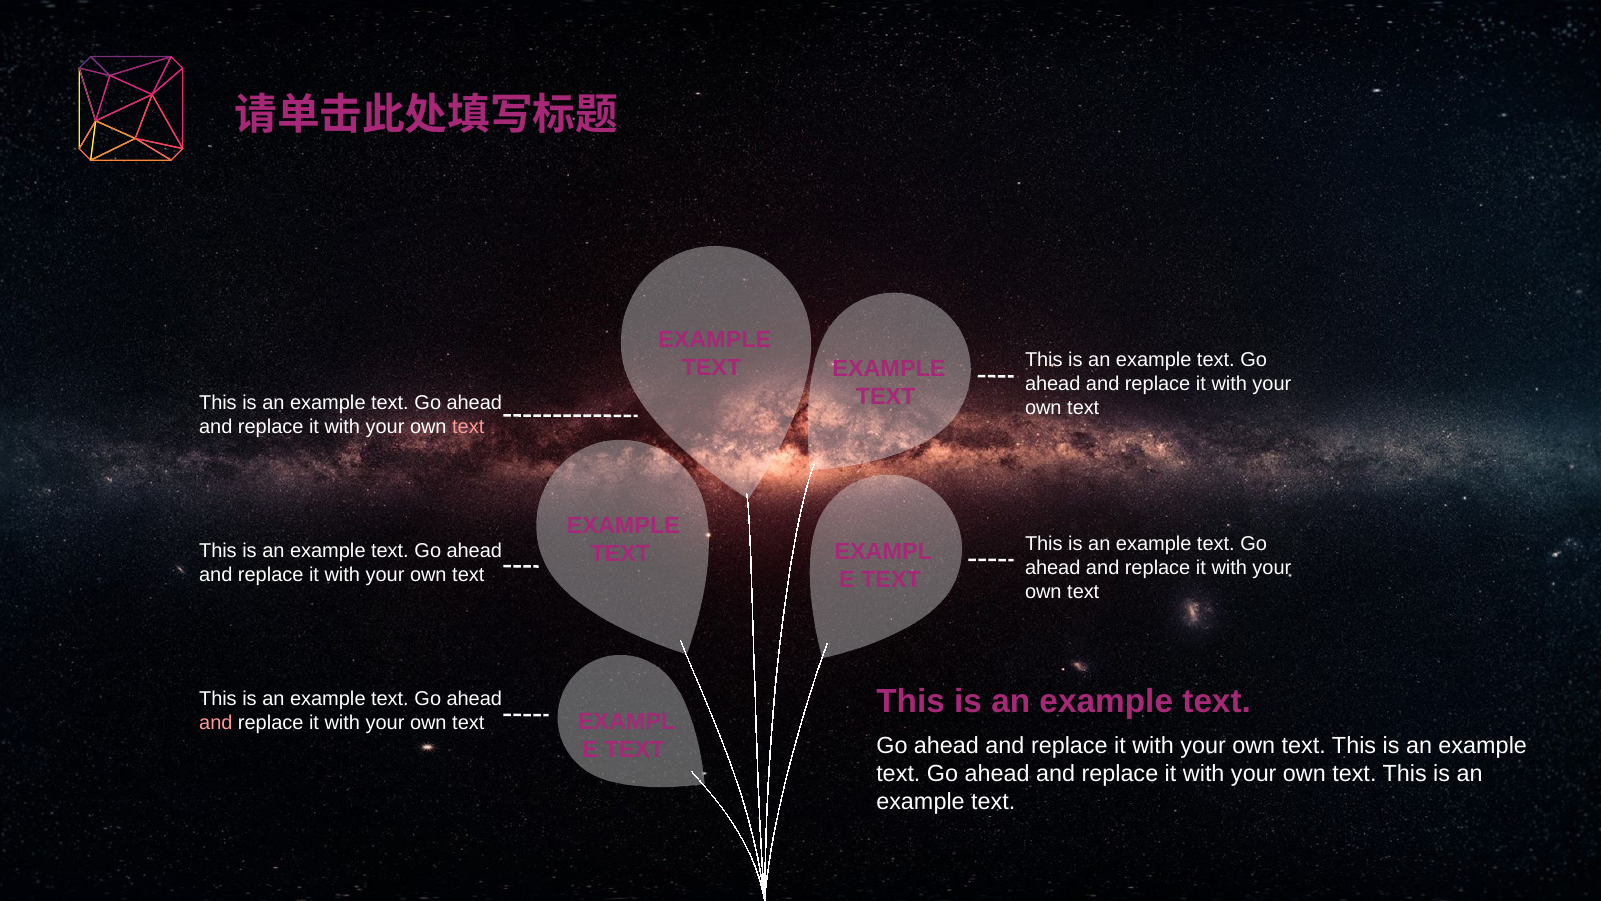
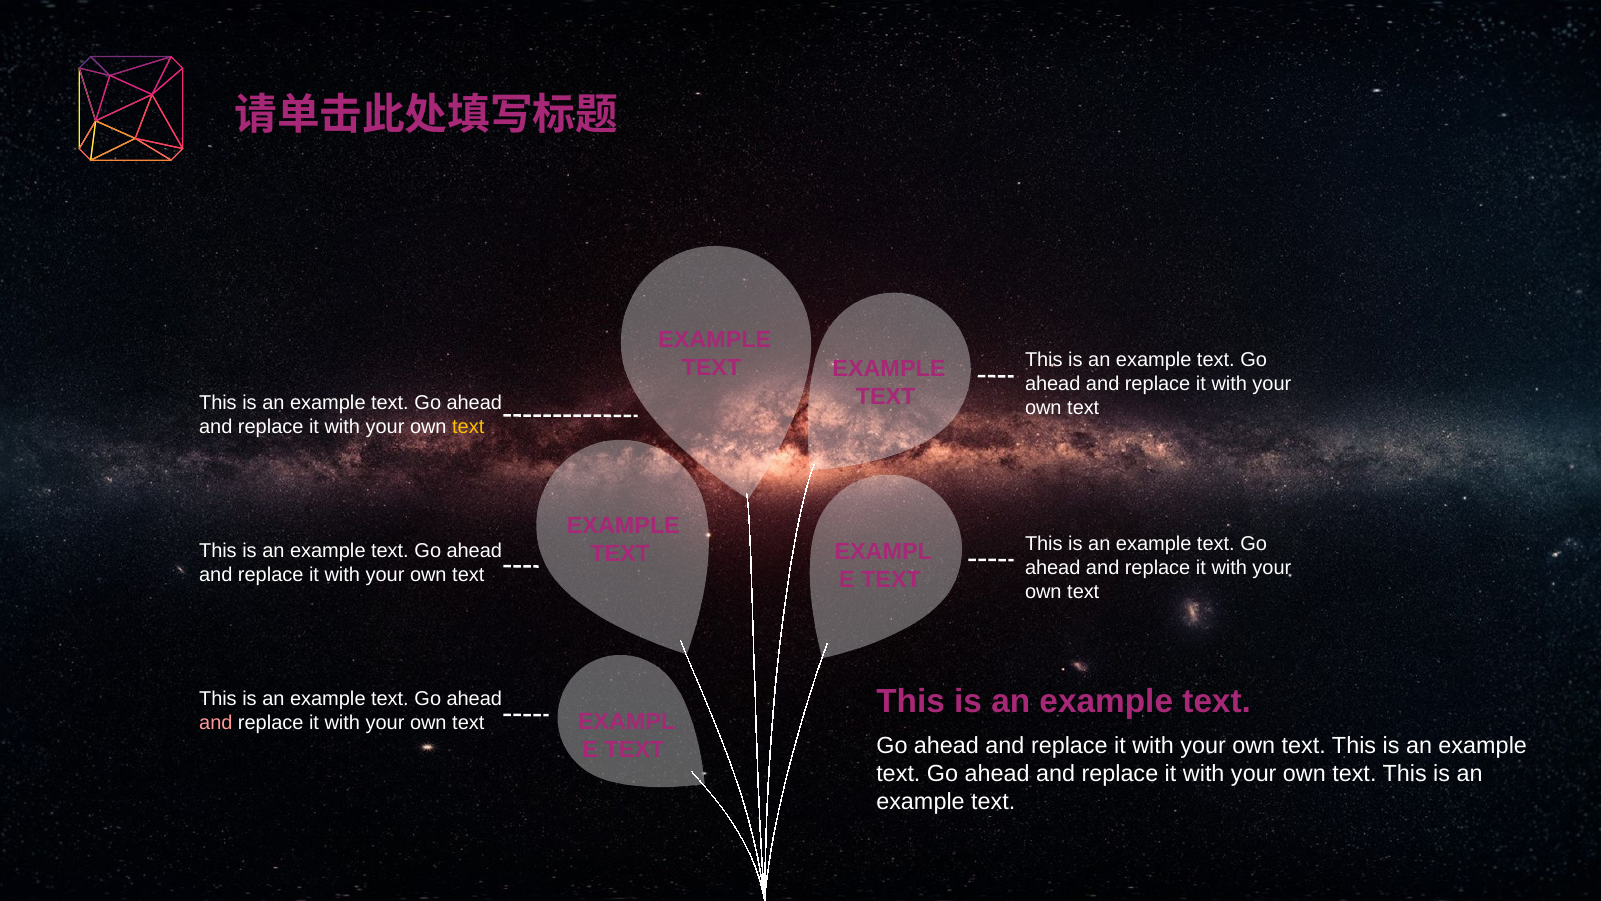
text at (468, 427) colour: pink -> yellow
